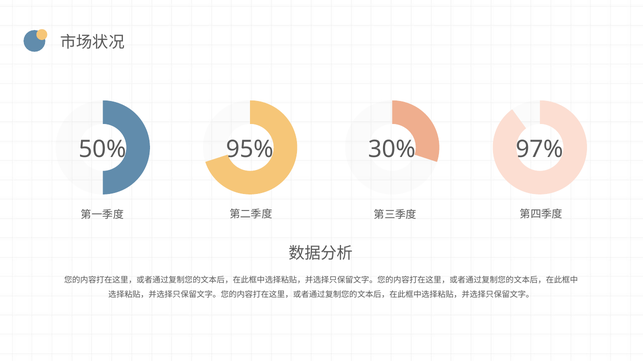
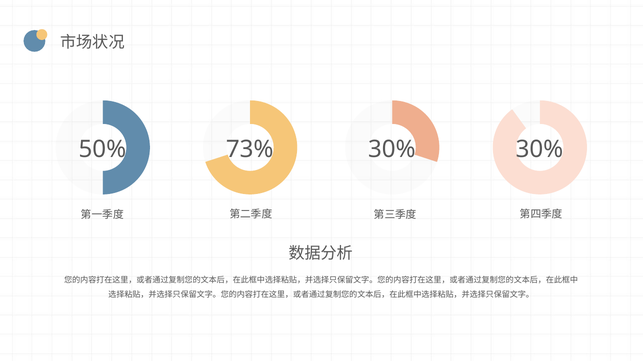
95%: 95% -> 73%
30% 97%: 97% -> 30%
